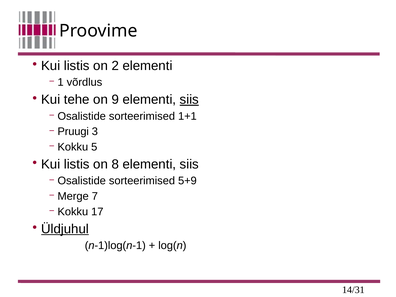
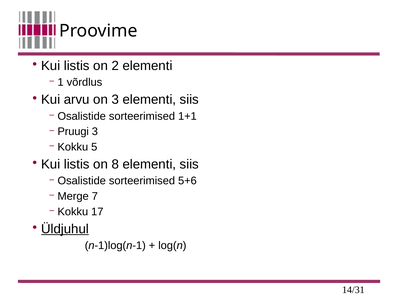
tehe: tehe -> arvu
on 9: 9 -> 3
siis at (189, 100) underline: present -> none
5+9: 5+9 -> 5+6
